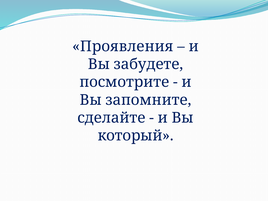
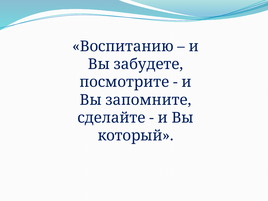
Проявления: Проявления -> Воспитанию
